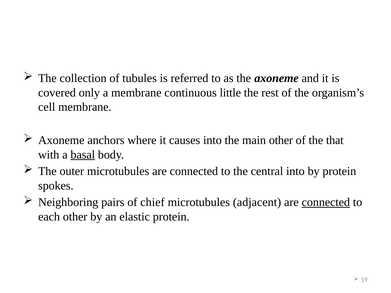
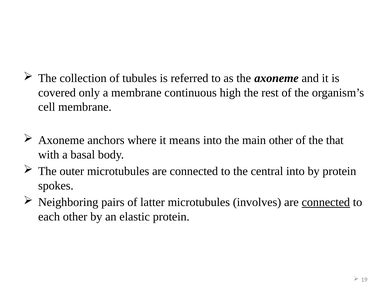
little: little -> high
causes: causes -> means
basal underline: present -> none
chief: chief -> latter
adjacent: adjacent -> involves
